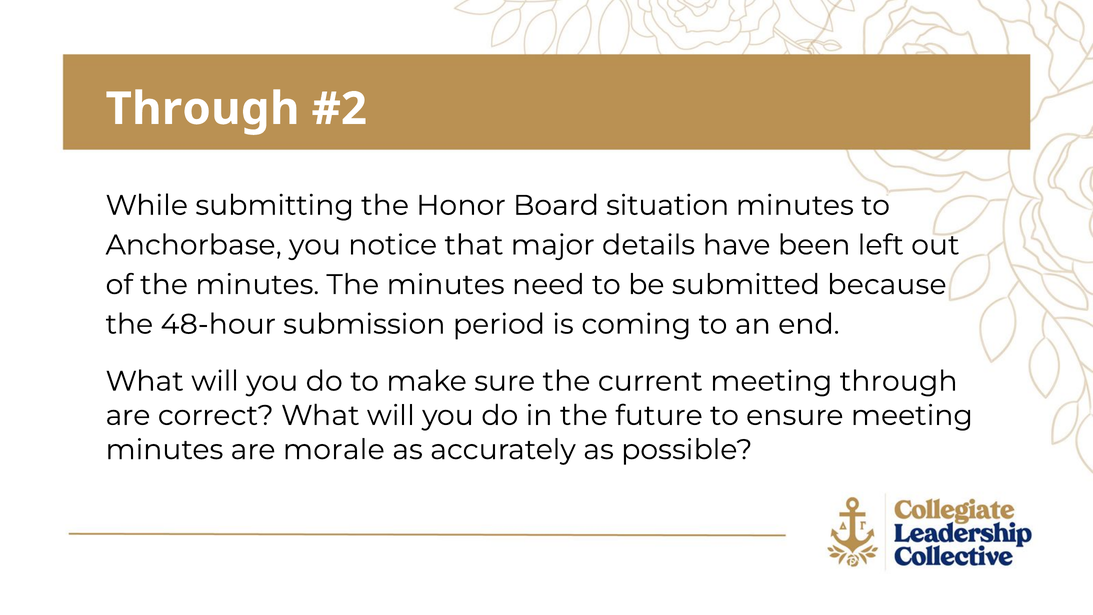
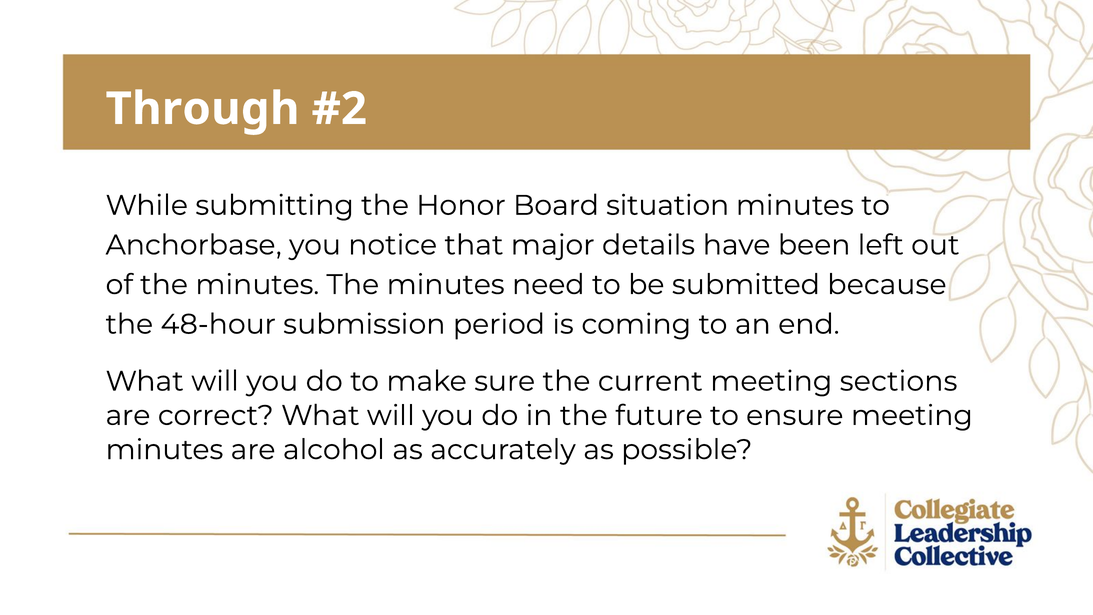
meeting through: through -> sections
morale: morale -> alcohol
